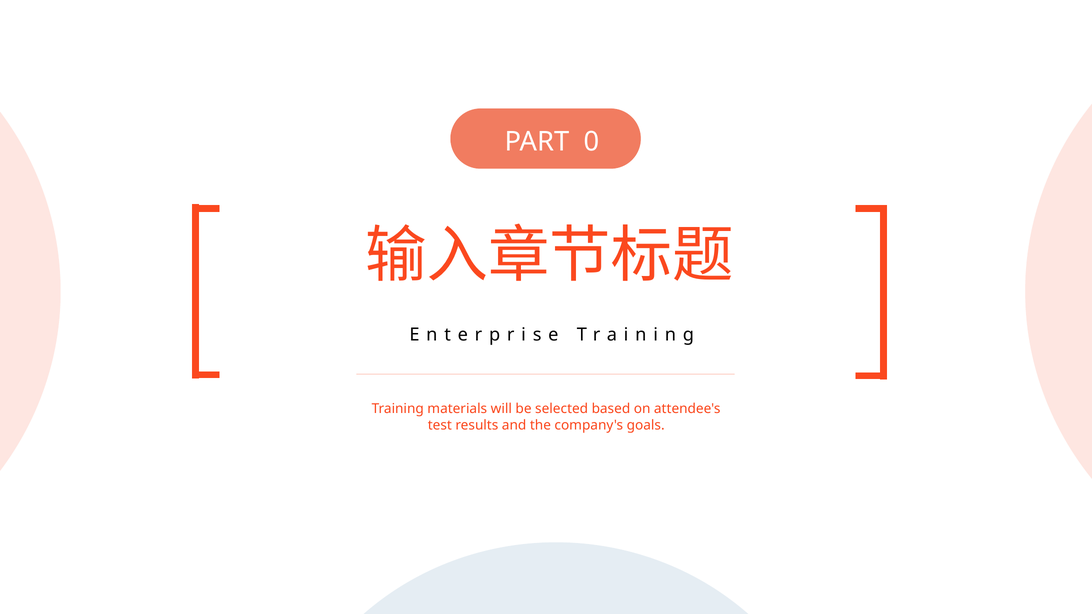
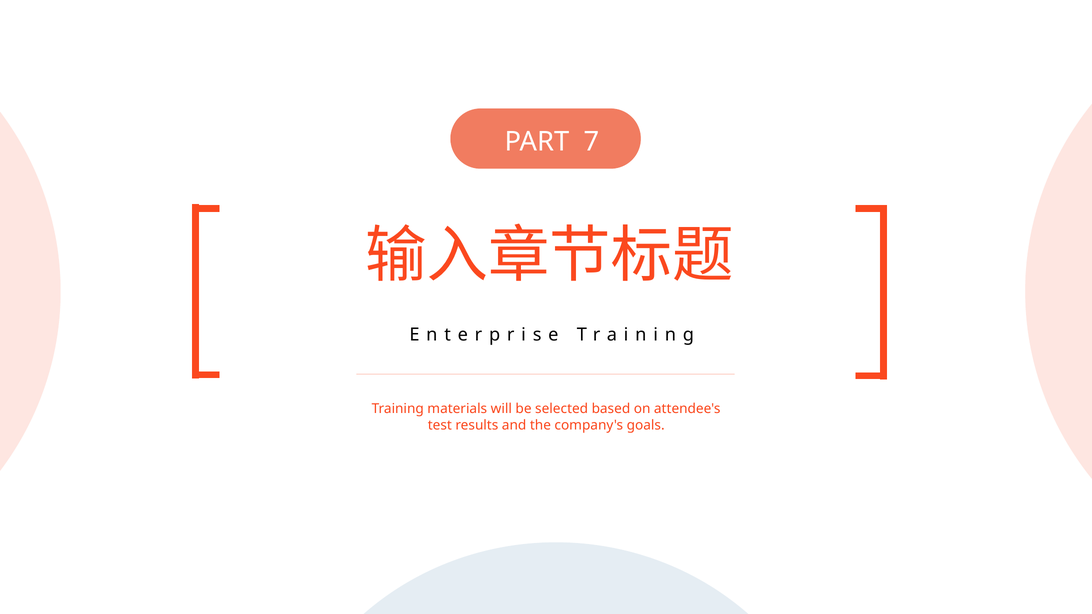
0: 0 -> 7
